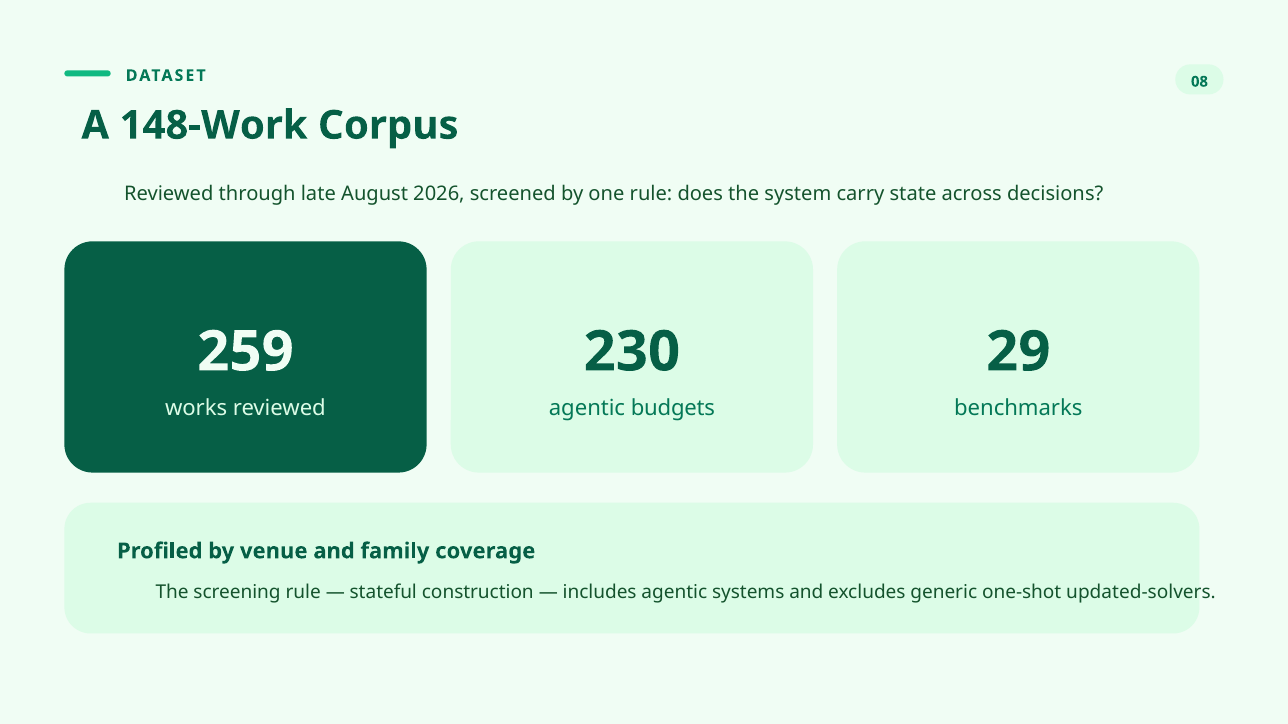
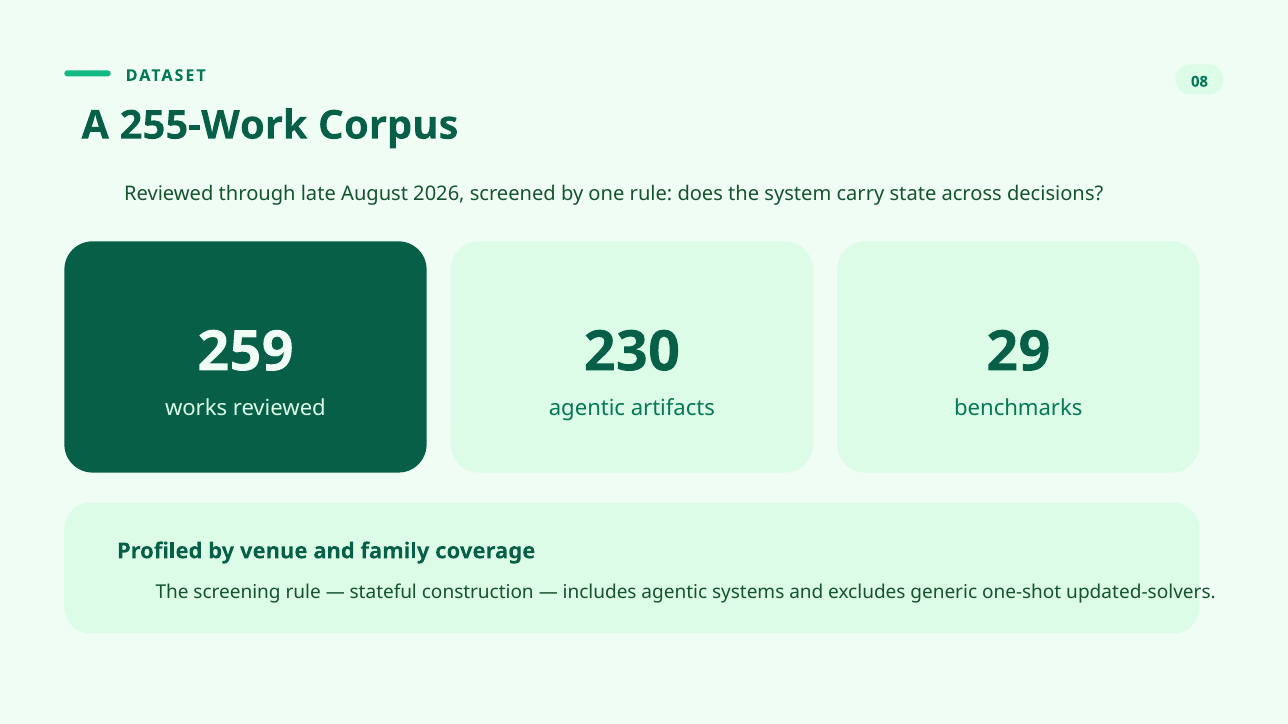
148-Work: 148-Work -> 255-Work
budgets: budgets -> artifacts
